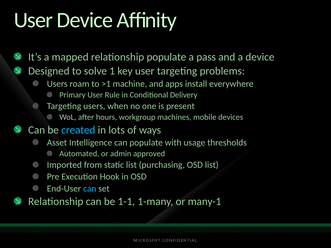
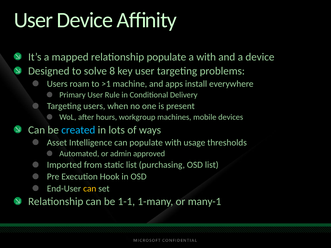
a pass: pass -> with
1: 1 -> 8
can at (90, 189) colour: light blue -> yellow
